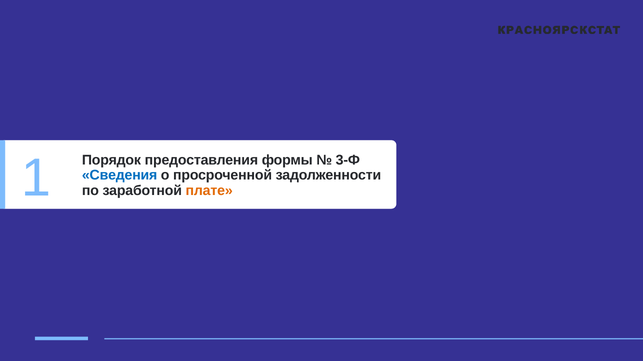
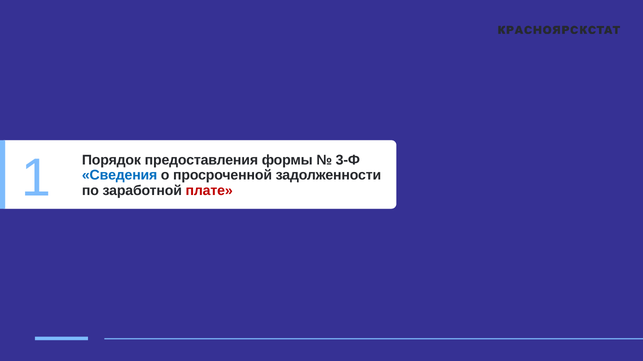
плате colour: orange -> red
